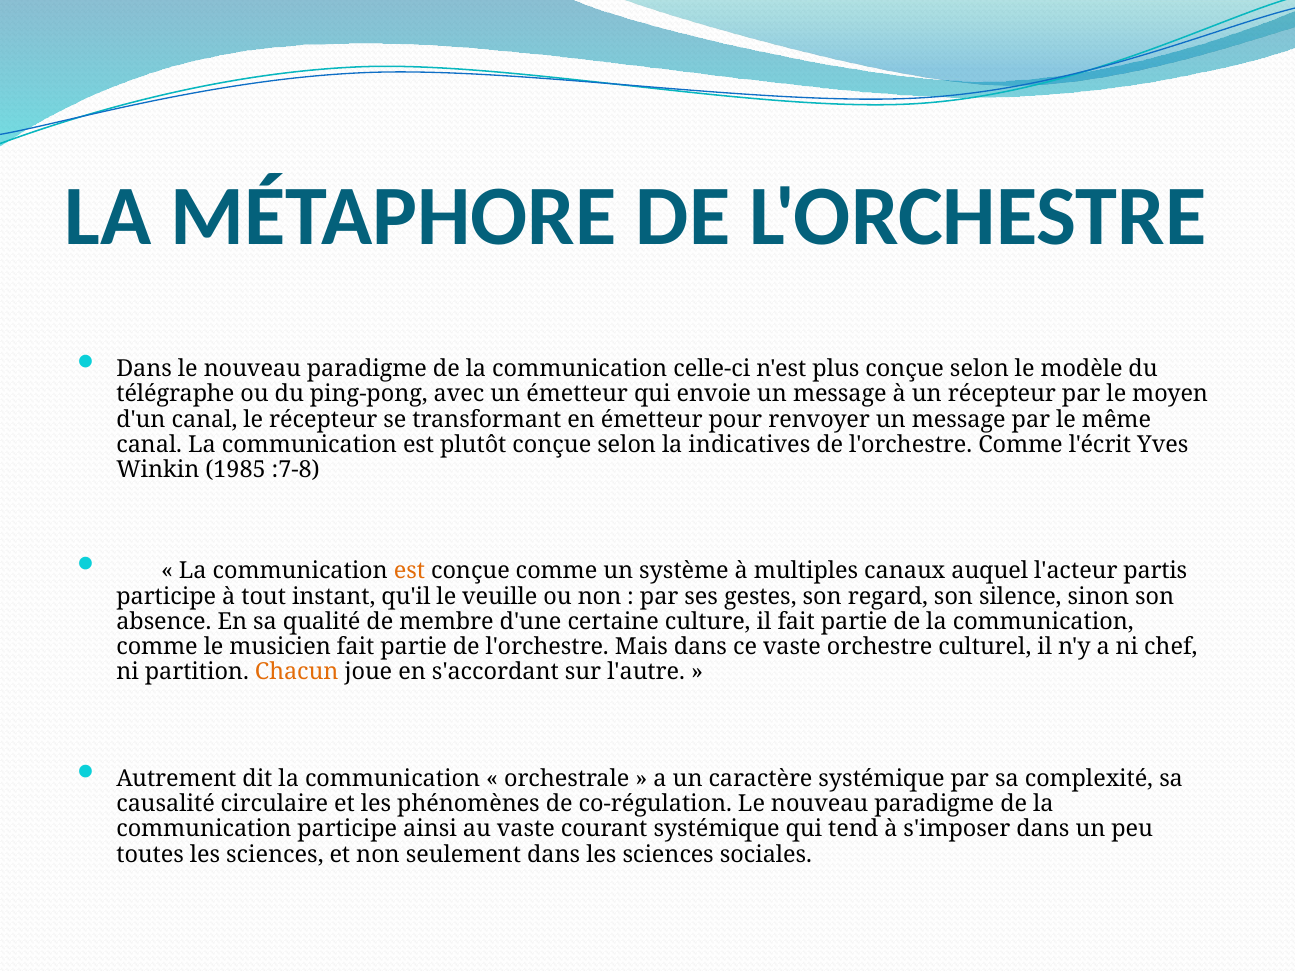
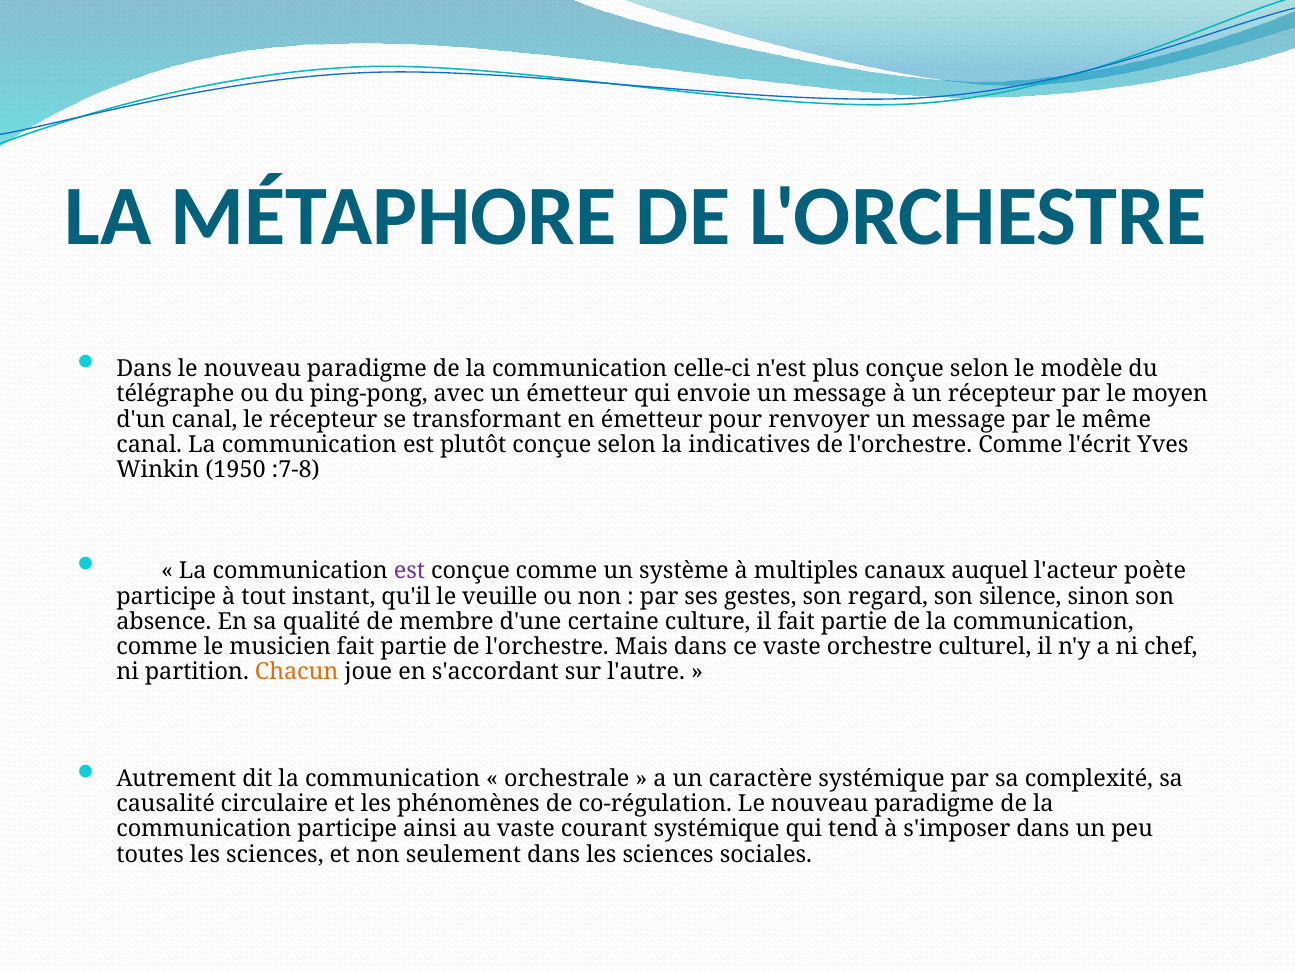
1985: 1985 -> 1950
est at (409, 571) colour: orange -> purple
partis: partis -> poète
